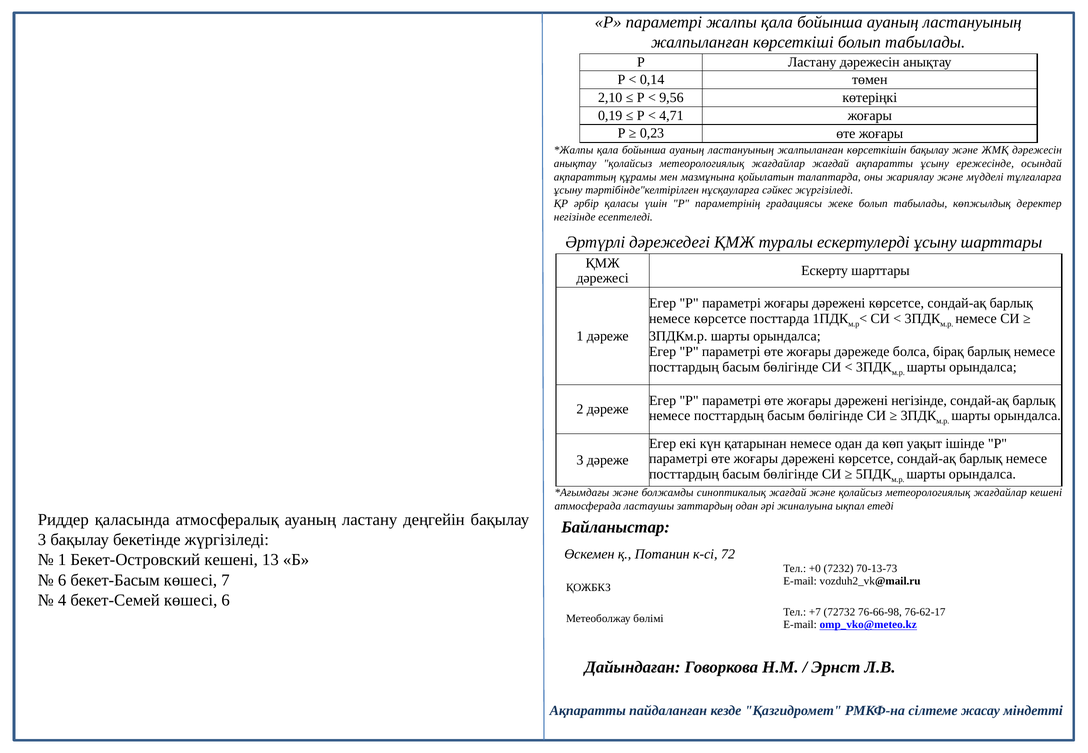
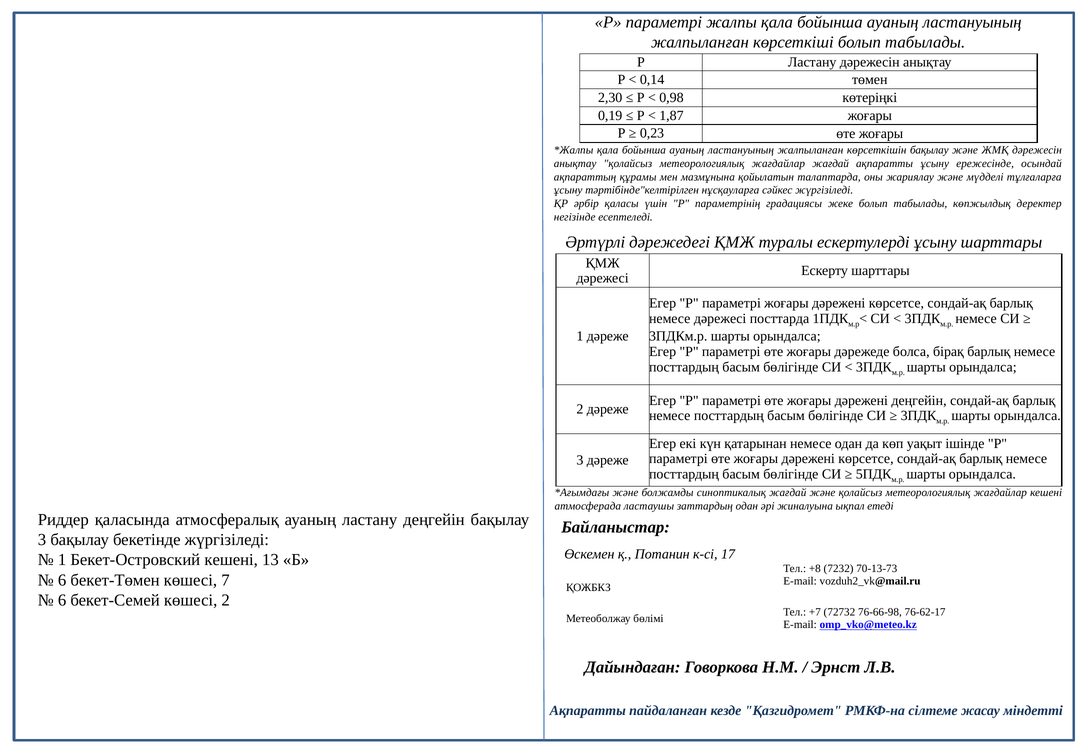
2,10: 2,10 -> 2,30
9,56: 9,56 -> 0,98
4,71: 4,71 -> 1,87
немесе көрсетсе: көрсетсе -> дәрежесі
дәрежені негізінде: негізінде -> деңгейін
72: 72 -> 17
+0: +0 -> +8
бекет-Басым: бекет-Басым -> бекет-Төмен
4 at (62, 600): 4 -> 6
көшесі 6: 6 -> 2
